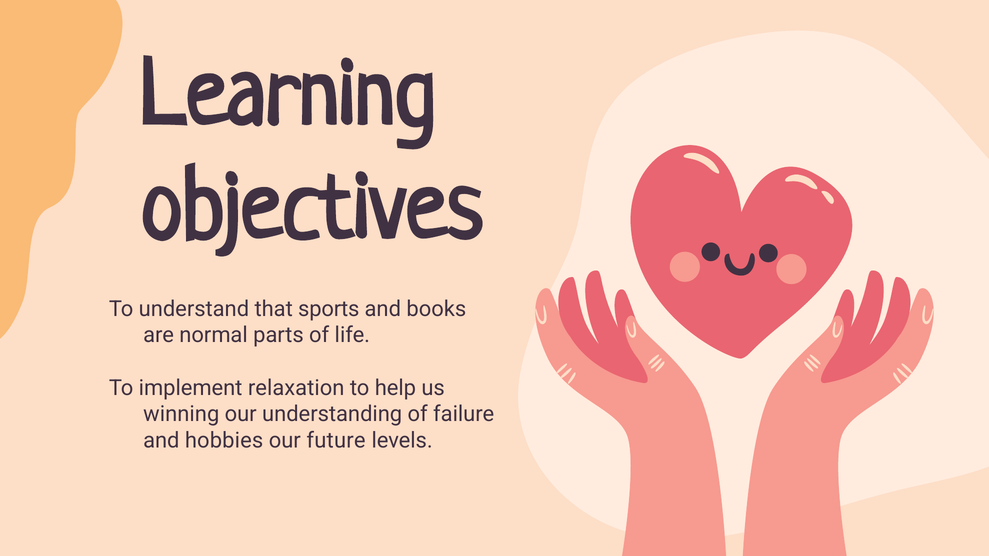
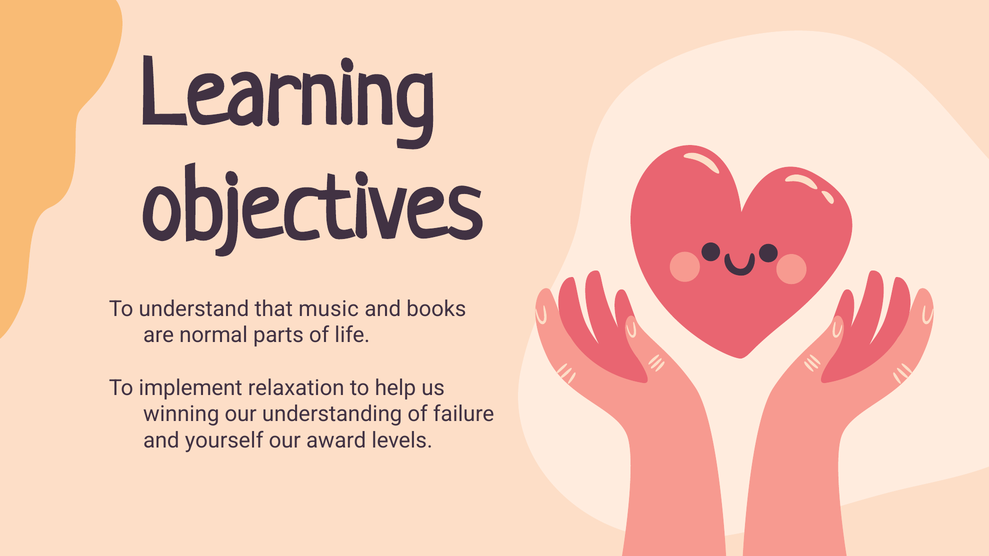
sports: sports -> music
hobbies: hobbies -> yourself
future: future -> award
